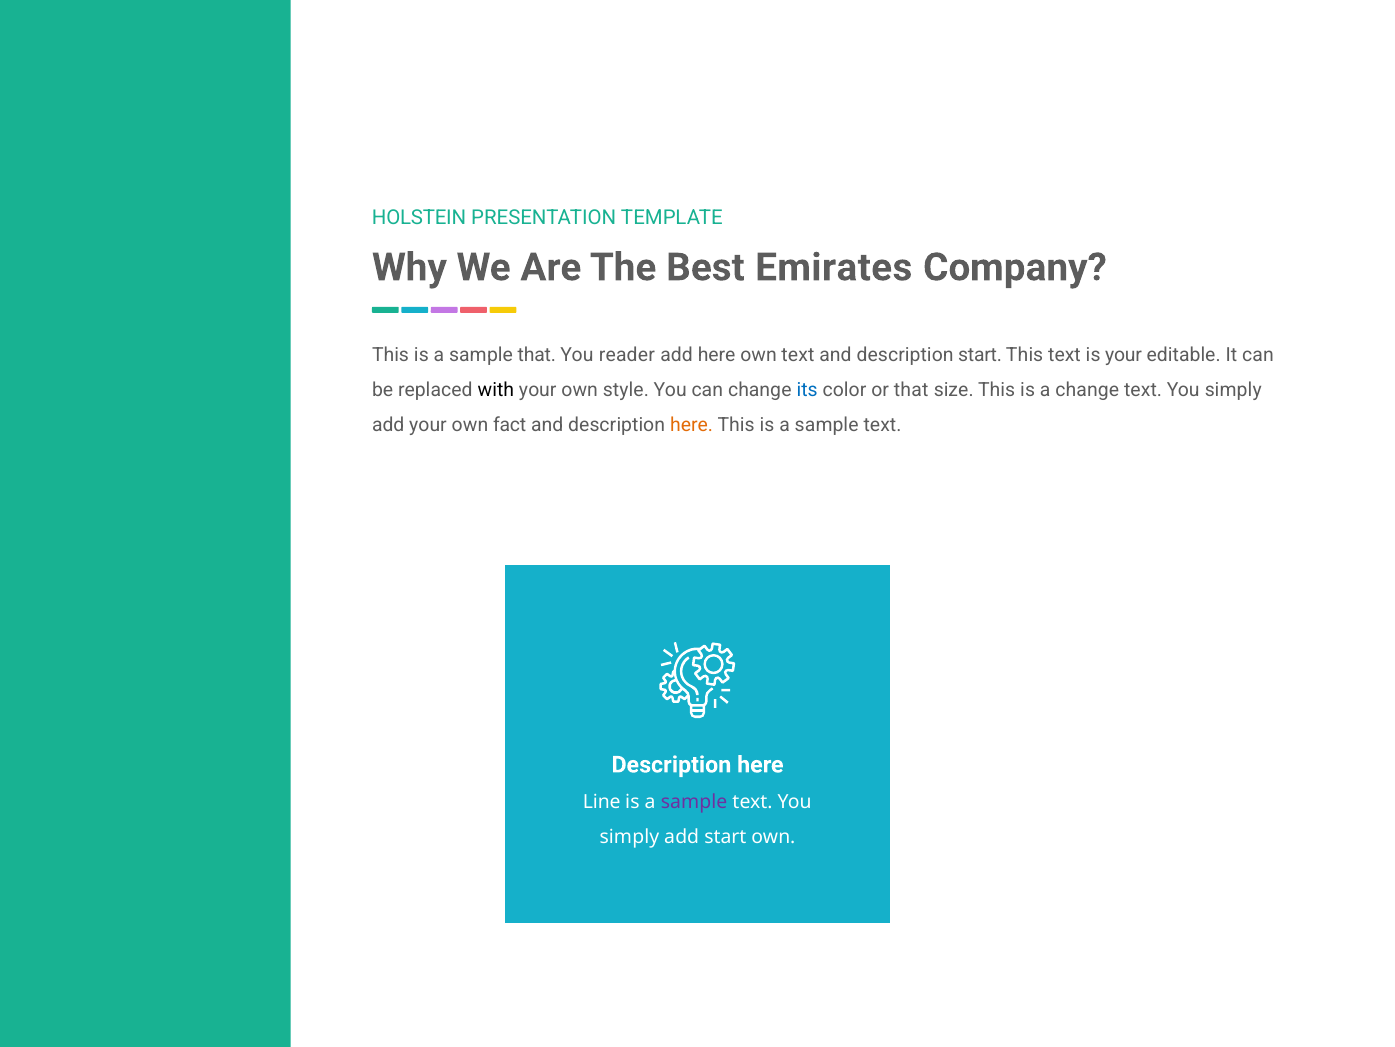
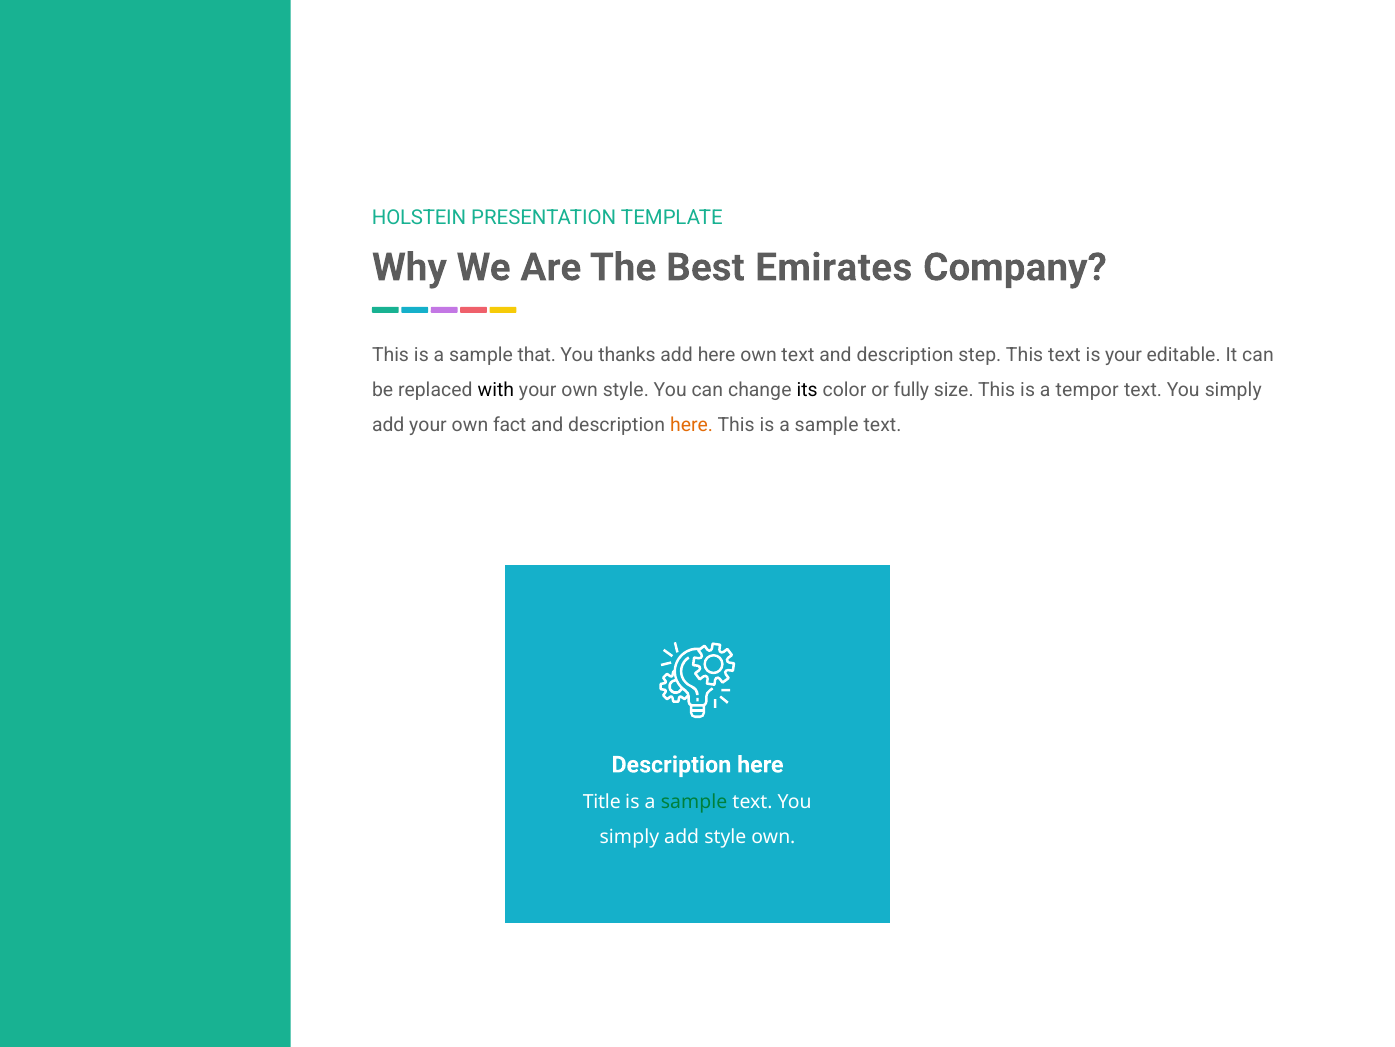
reader: reader -> thanks
description start: start -> step
its colour: blue -> black
or that: that -> fully
a change: change -> tempor
Line: Line -> Title
sample at (694, 801) colour: purple -> green
add start: start -> style
